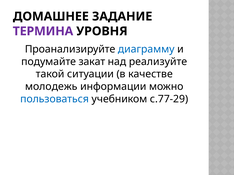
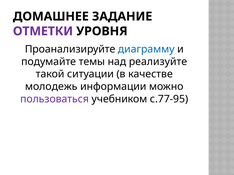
ТЕРМИНА: ТЕРМИНА -> ОТМЕТКИ
закат: закат -> темы
пользоваться colour: blue -> purple
с.77-29: с.77-29 -> с.77-95
